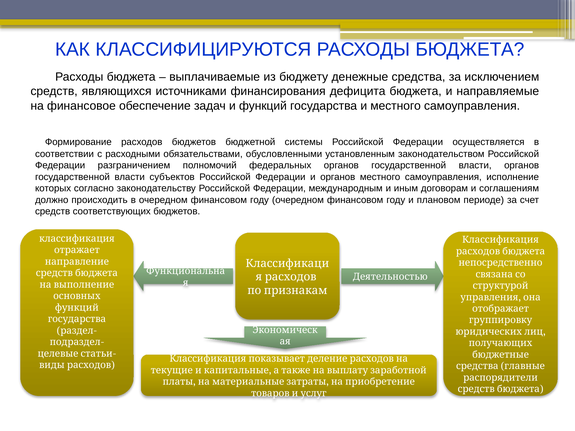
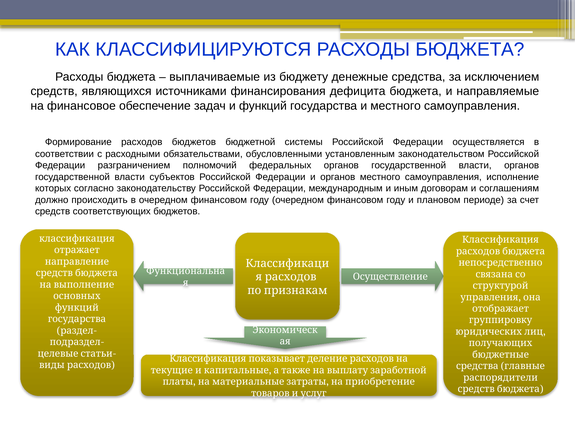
Деятельностью: Деятельностью -> Осуществление
